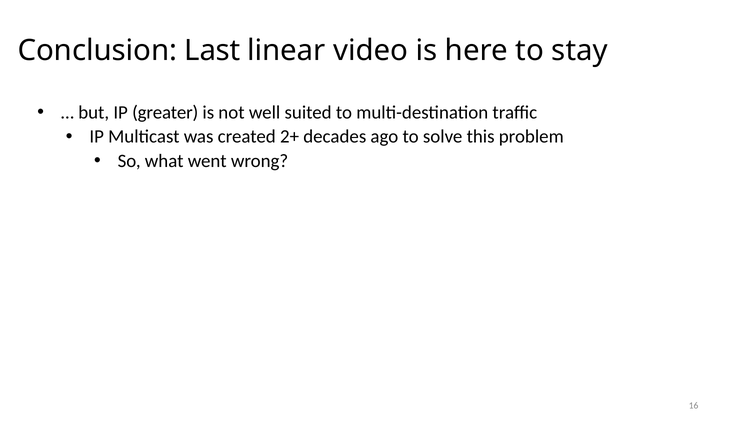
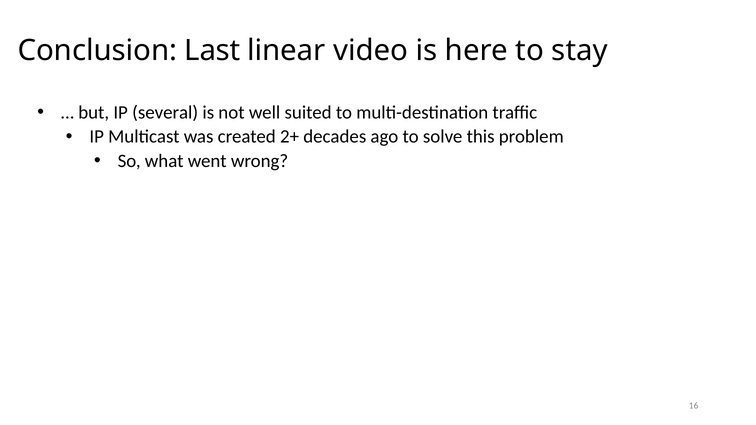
greater: greater -> several
